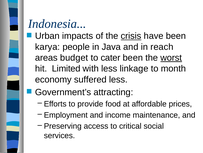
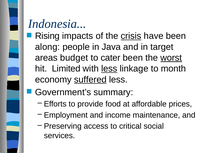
Urban: Urban -> Rising
karya: karya -> along
reach: reach -> target
less at (109, 68) underline: none -> present
suffered underline: none -> present
attracting: attracting -> summary
